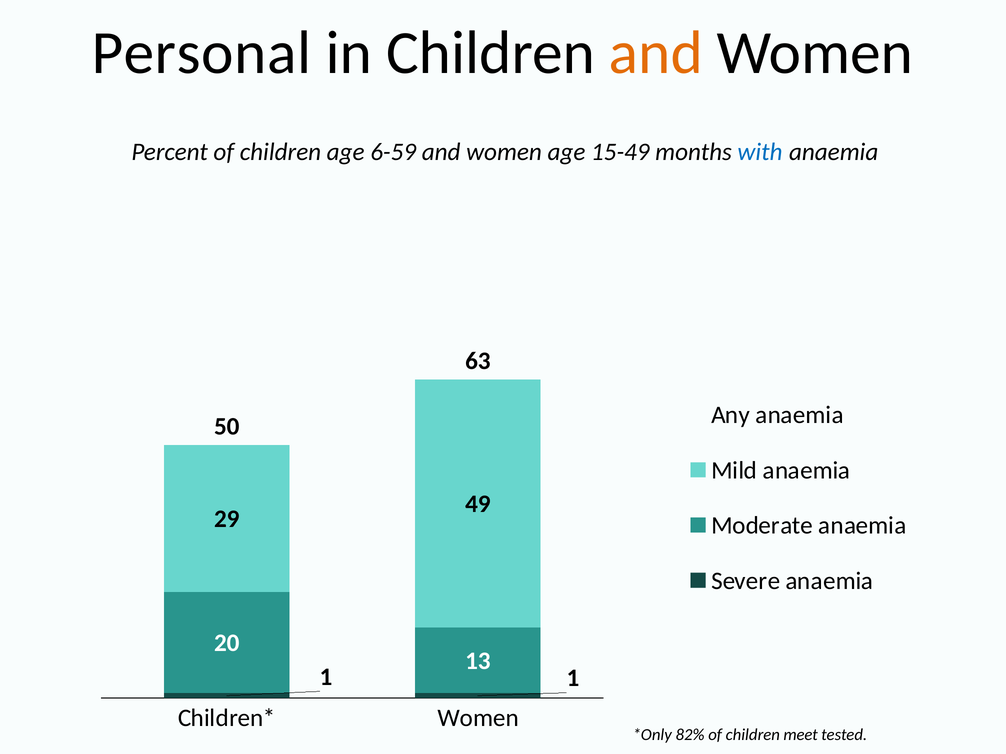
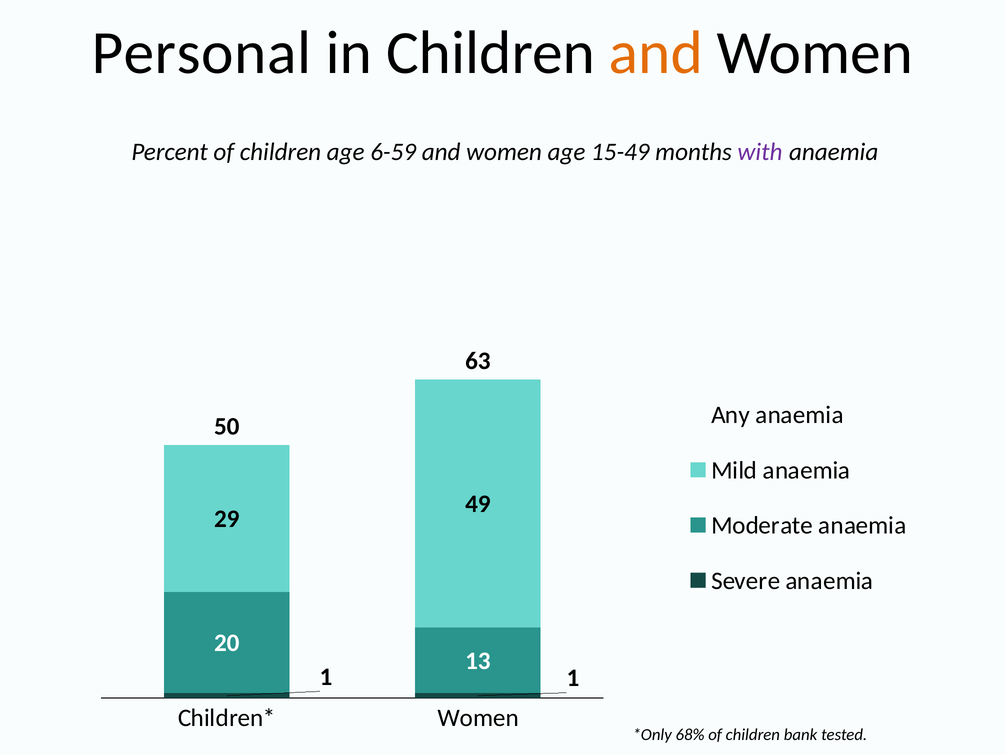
with colour: blue -> purple
82%: 82% -> 68%
meet: meet -> bank
